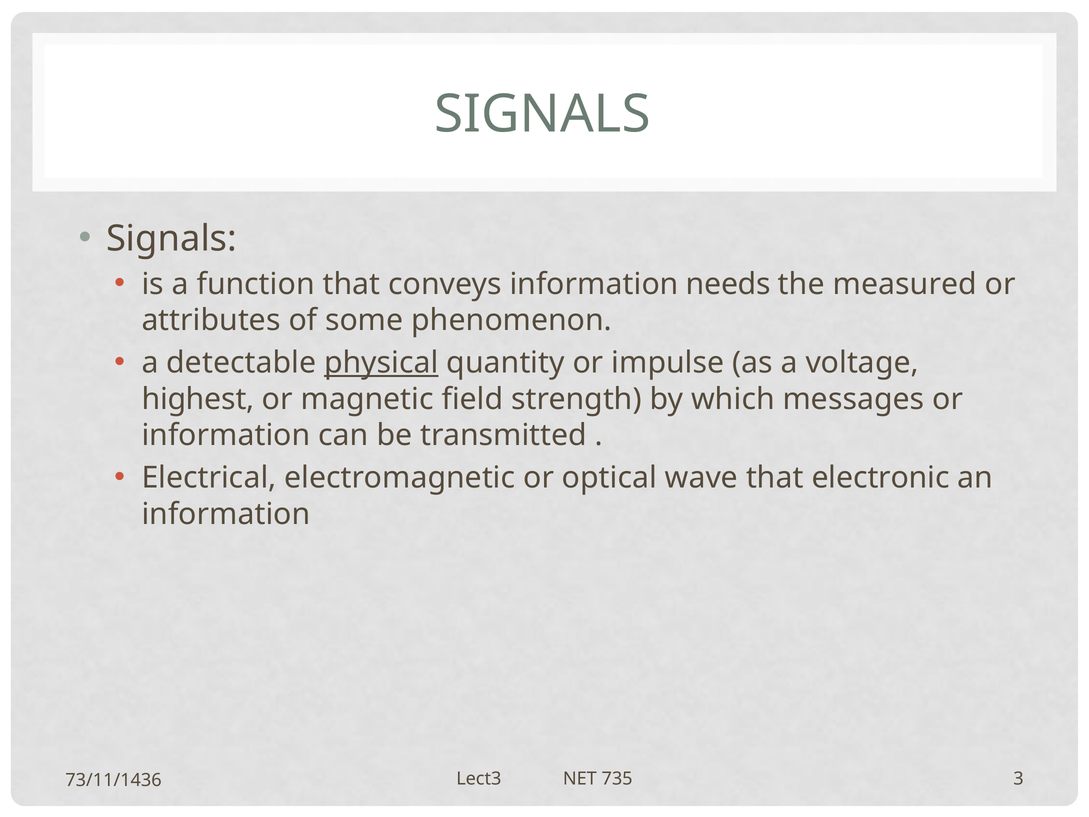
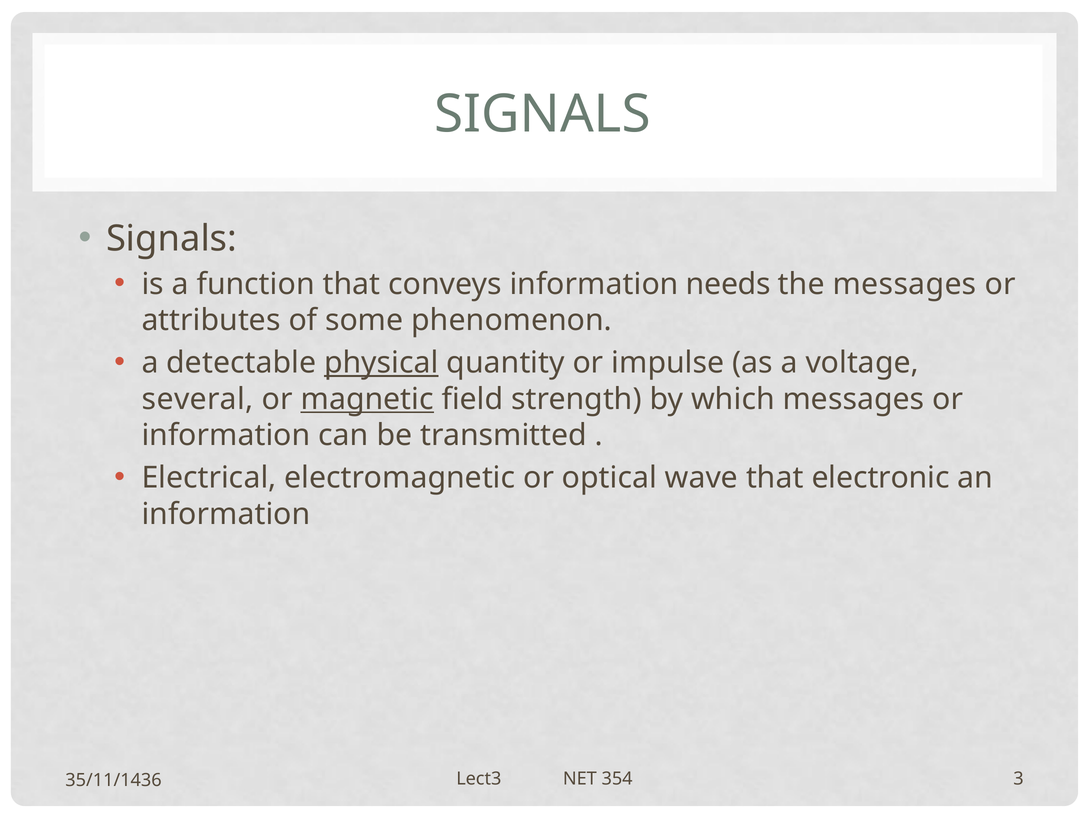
the measured: measured -> messages
highest: highest -> several
magnetic underline: none -> present
735: 735 -> 354
73/11/1436: 73/11/1436 -> 35/11/1436
